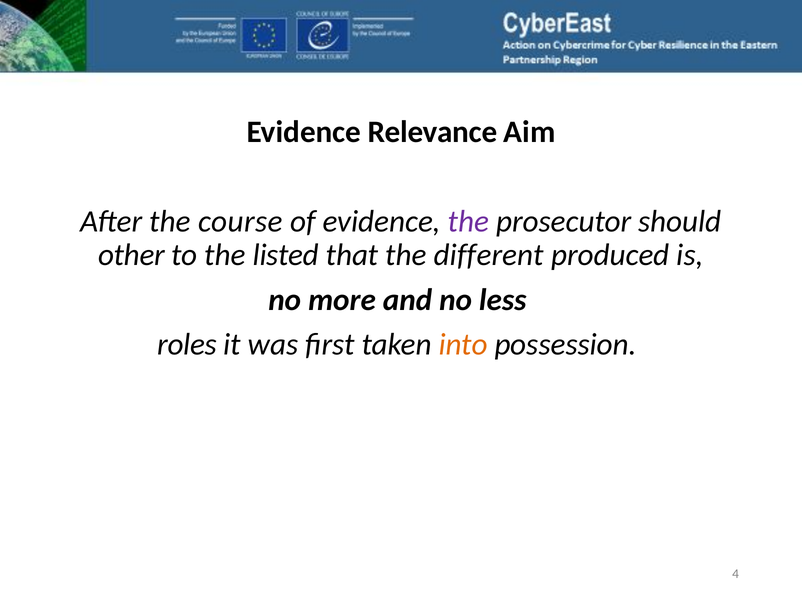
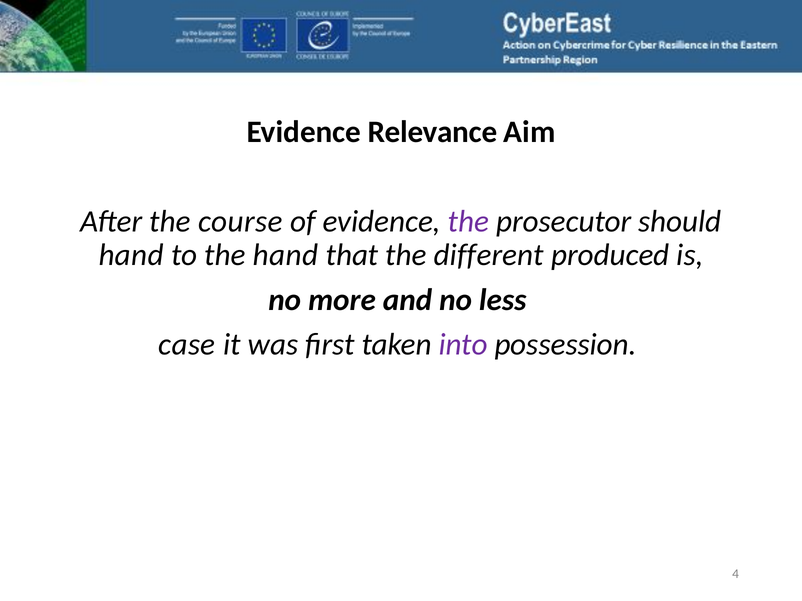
other at (131, 255): other -> hand
the listed: listed -> hand
roles: roles -> case
into colour: orange -> purple
